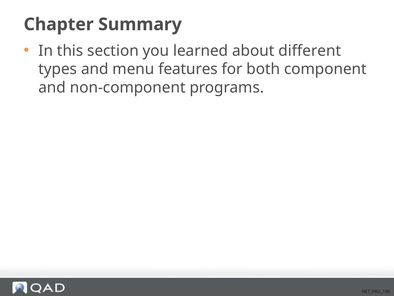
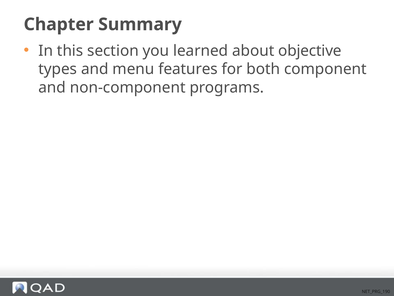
different: different -> objective
